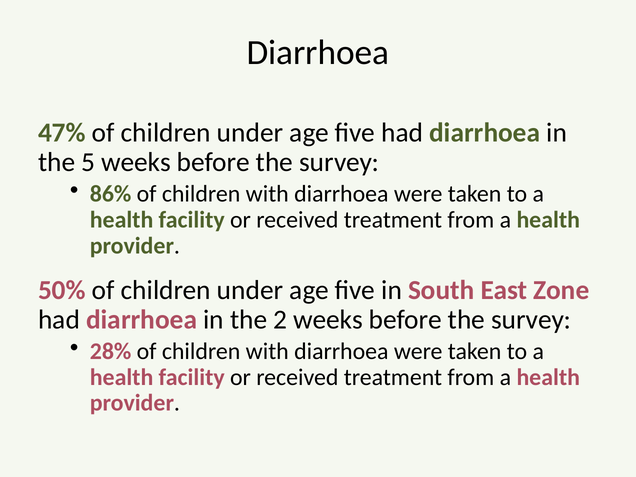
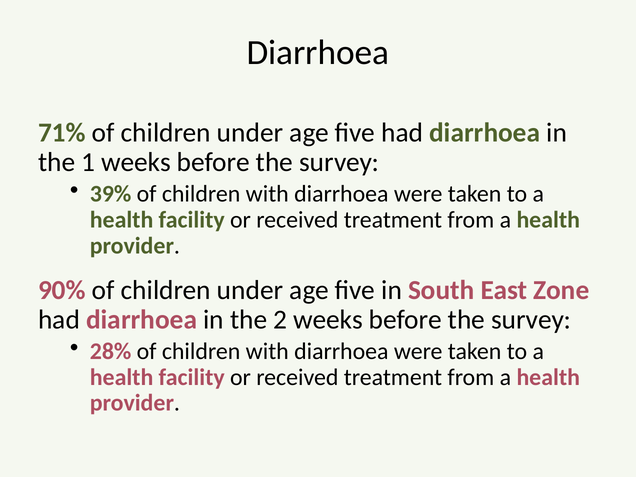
47%: 47% -> 71%
5: 5 -> 1
86%: 86% -> 39%
50%: 50% -> 90%
